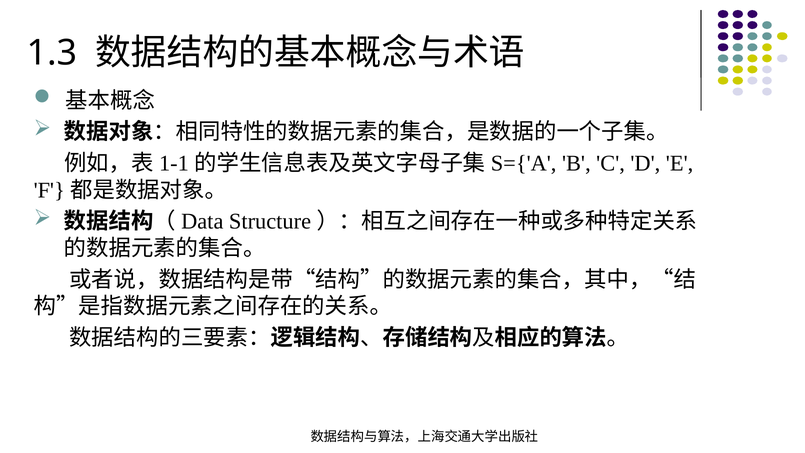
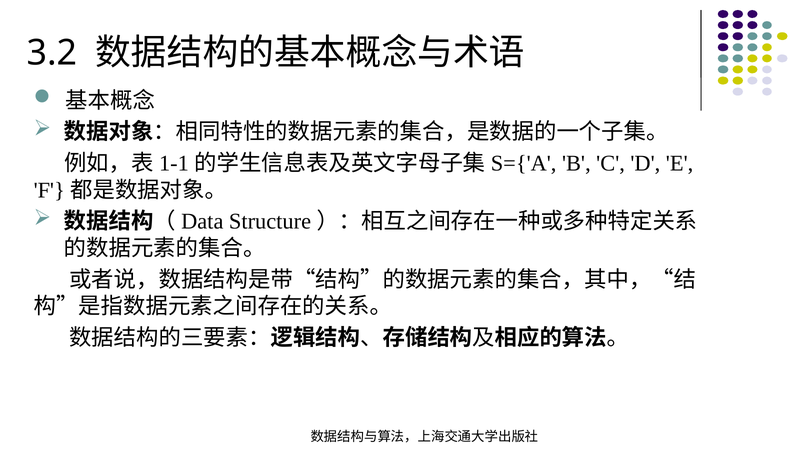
1.3: 1.3 -> 3.2
